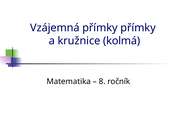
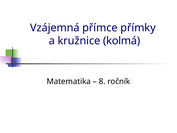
Vzájemná přímky: přímky -> přímce
